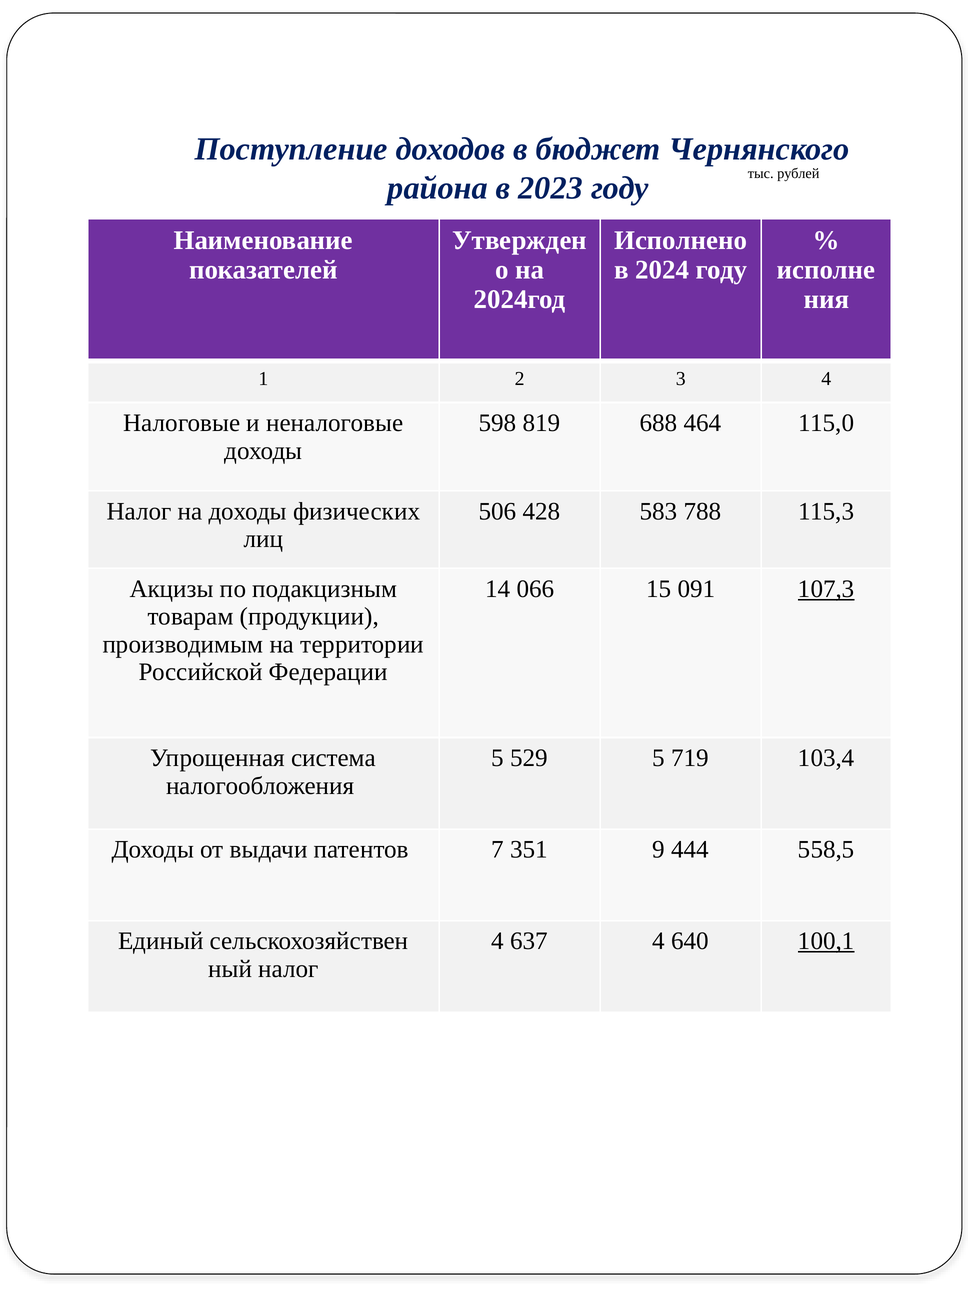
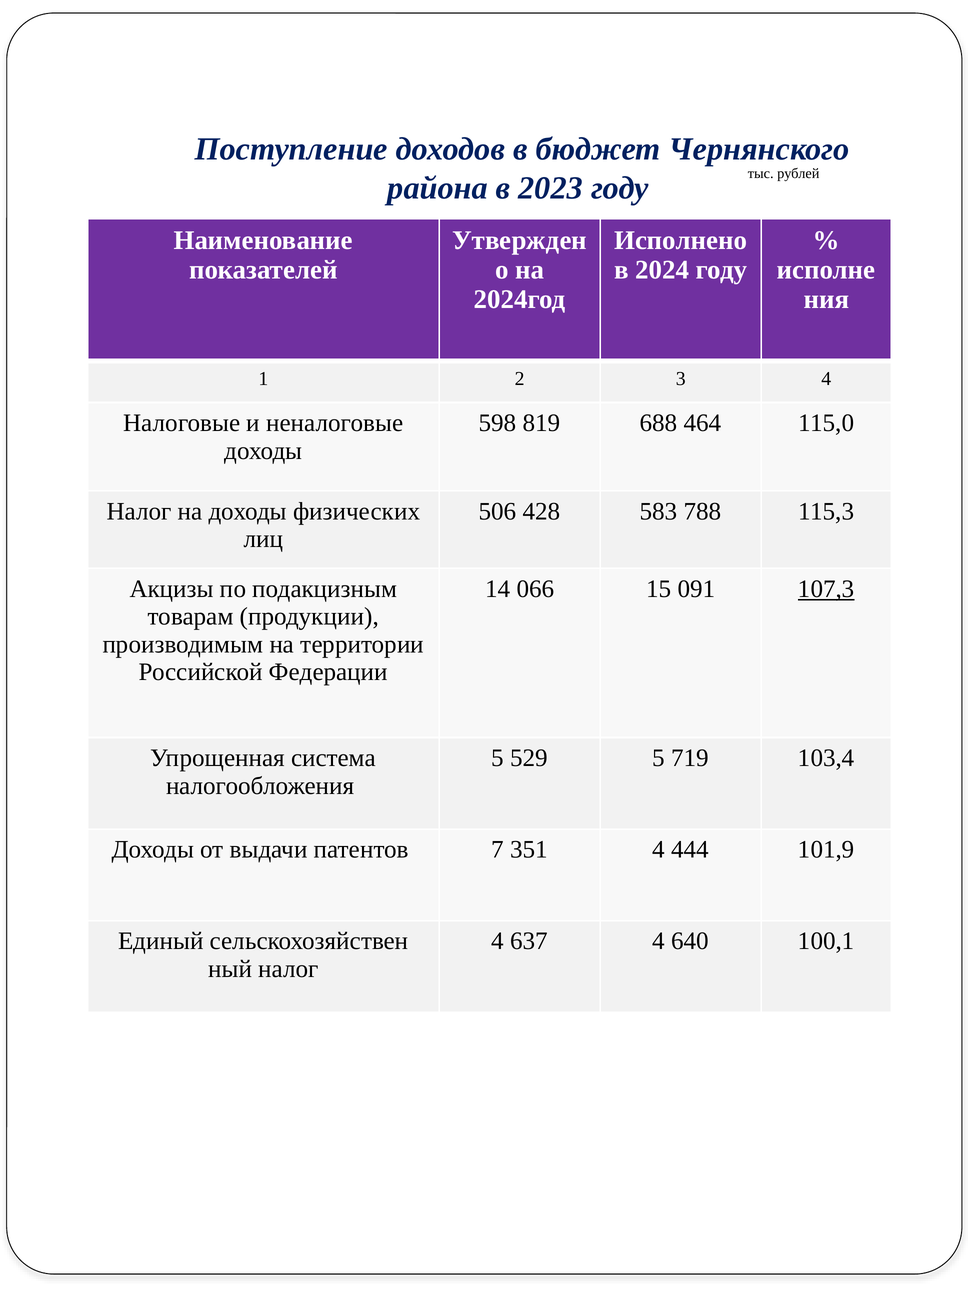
351 9: 9 -> 4
558,5: 558,5 -> 101,9
100,1 underline: present -> none
